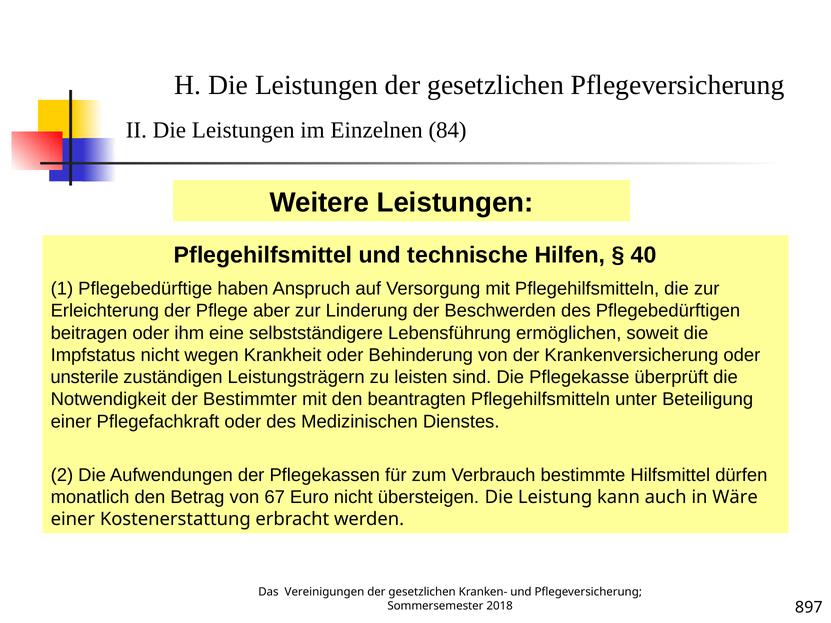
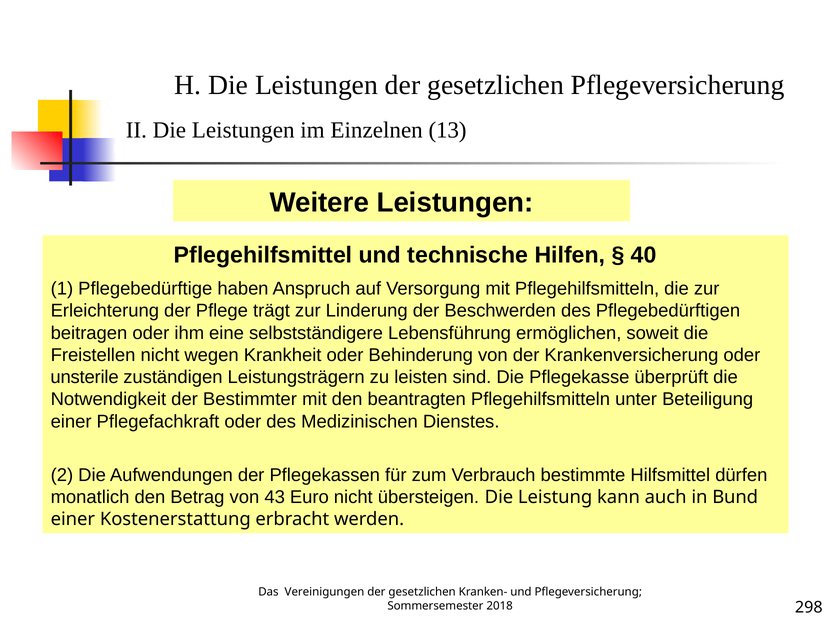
84: 84 -> 13
aber: aber -> trägt
Impfstatus: Impfstatus -> Freistellen
67: 67 -> 43
Wäre: Wäre -> Bund
897: 897 -> 298
